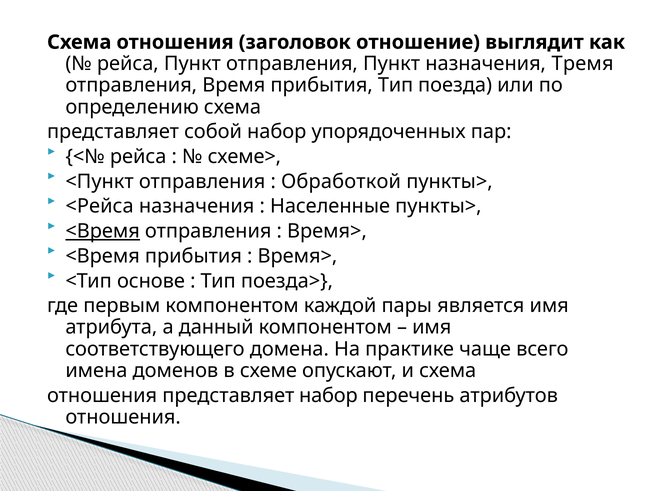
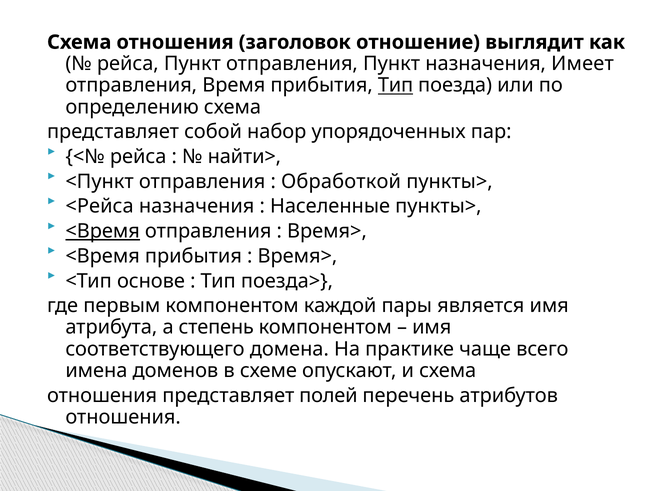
Тремя: Тремя -> Имеет
Тип at (396, 85) underline: none -> present
схеме>: схеме> -> найти>
данный: данный -> степень
представляет набор: набор -> полей
